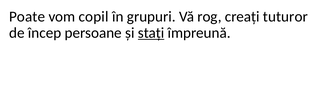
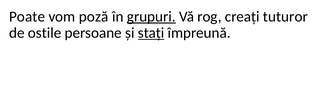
copil: copil -> poză
grupuri underline: none -> present
încep: încep -> ostile
